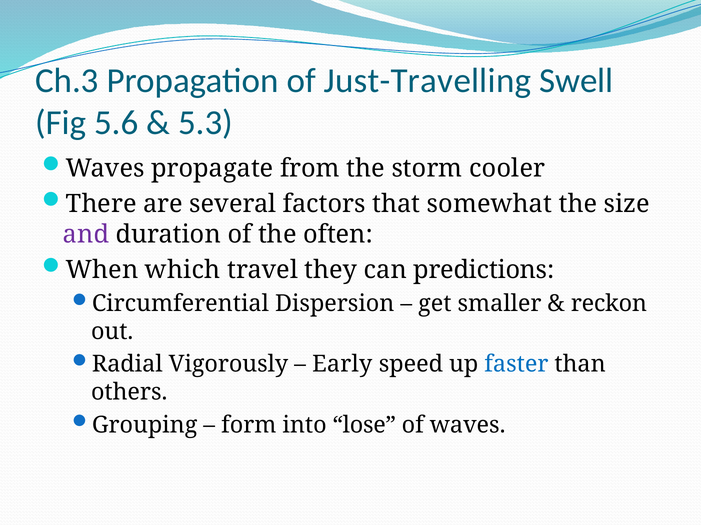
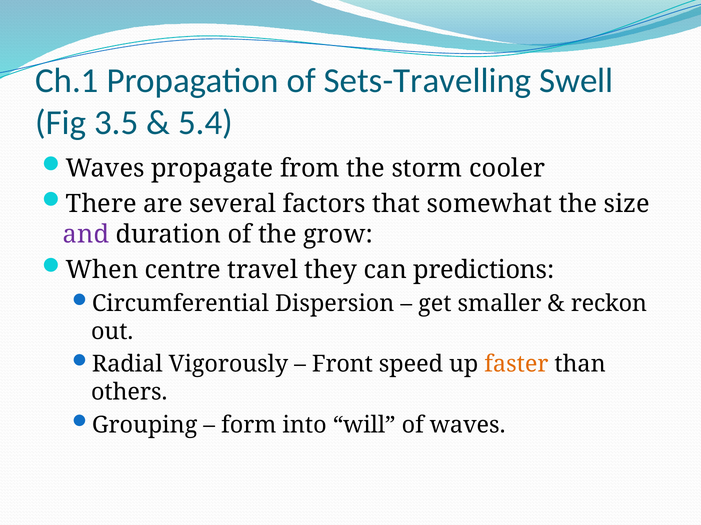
Ch.3: Ch.3 -> Ch.1
Just-Travelling: Just-Travelling -> Sets-Travelling
5.6: 5.6 -> 3.5
5.3: 5.3 -> 5.4
often: often -> grow
which: which -> centre
Early: Early -> Front
faster colour: blue -> orange
lose: lose -> will
